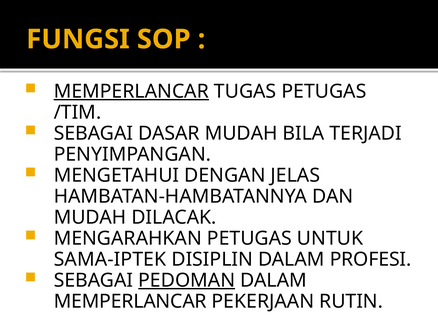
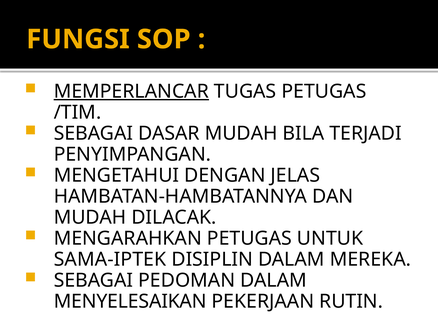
PROFESI: PROFESI -> MEREKA
PEDOMAN underline: present -> none
MEMPERLANCAR at (130, 302): MEMPERLANCAR -> MENYELESAIKAN
